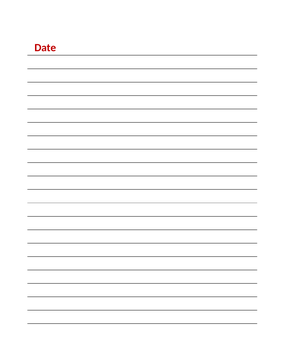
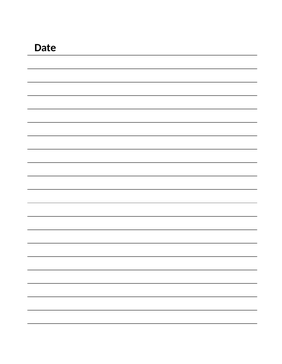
Date colour: red -> black
